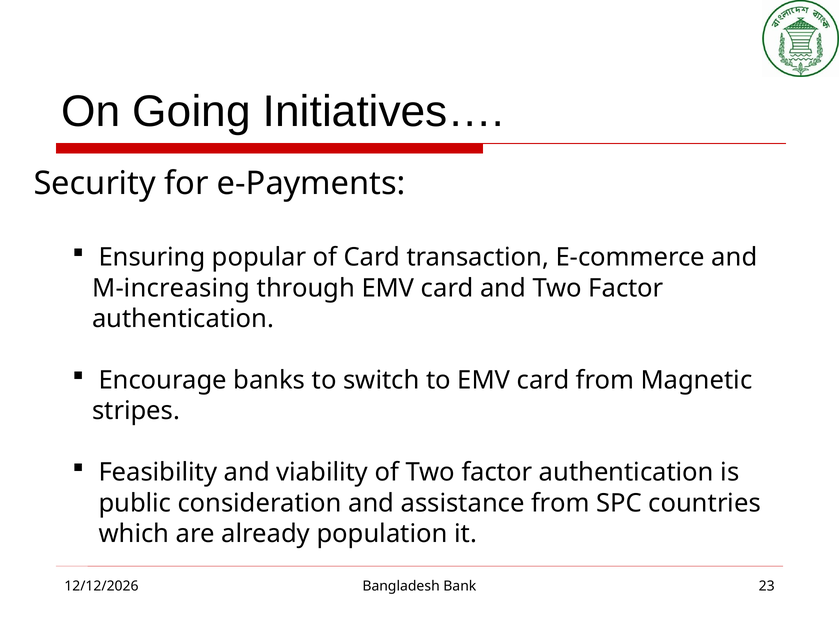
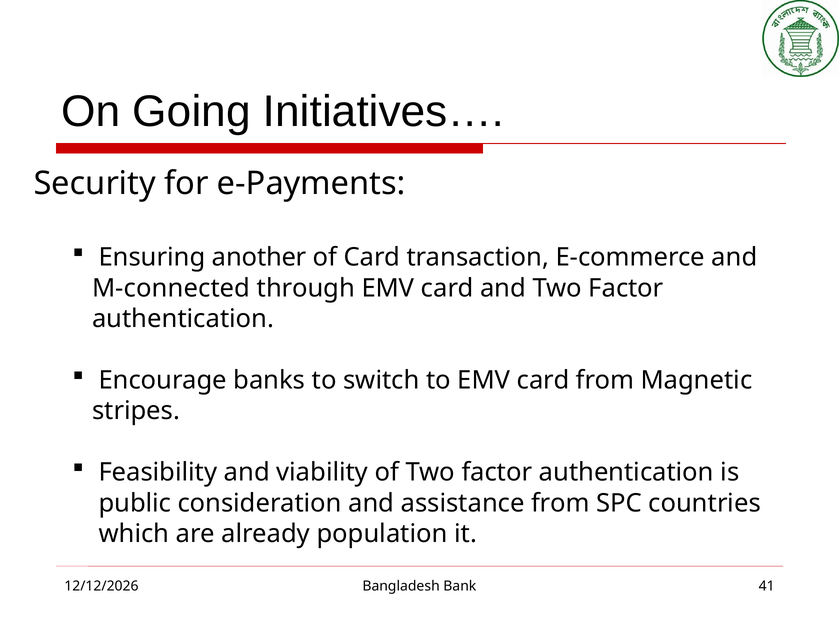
popular: popular -> another
M-increasing: M-increasing -> M-connected
23: 23 -> 41
